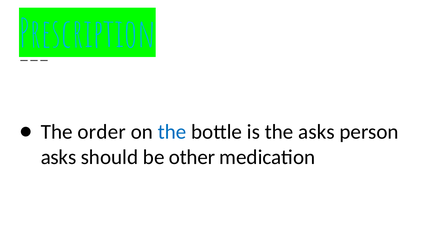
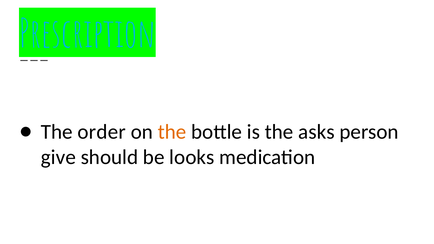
the at (172, 132) colour: blue -> orange
asks at (58, 157): asks -> give
other: other -> looks
